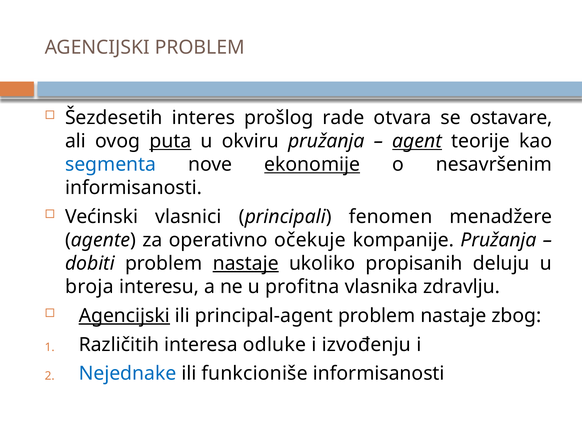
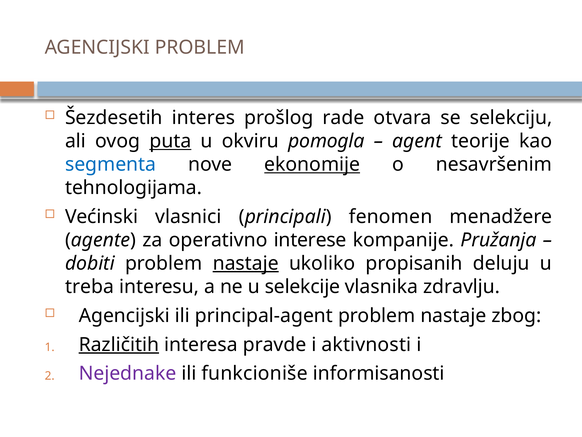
ostavare: ostavare -> selekciju
okviru pružanja: pružanja -> pomogla
agent underline: present -> none
informisanosti at (134, 188): informisanosti -> tehnologijama
očekuje: očekuje -> interese
broja: broja -> treba
profitna: profitna -> selekcije
Agencijski at (124, 315) underline: present -> none
Različitih underline: none -> present
odluke: odluke -> pravde
izvođenju: izvođenju -> aktivnosti
Nejednake colour: blue -> purple
